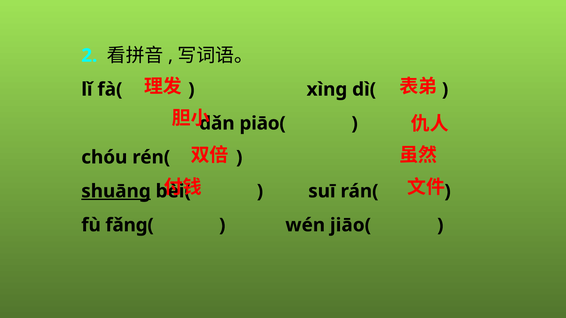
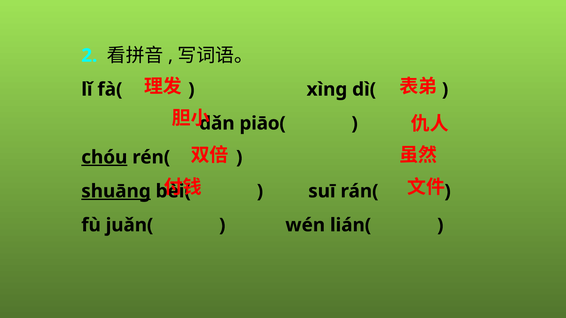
chóu underline: none -> present
fǎnɡ(: fǎnɡ( -> juǎn(
jiāo(: jiāo( -> lián(
